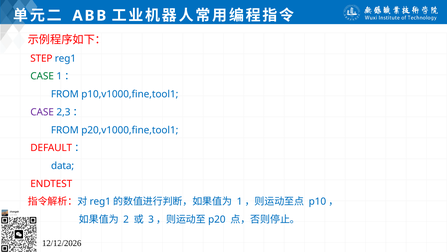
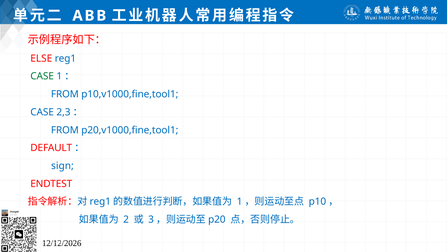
STEP: STEP -> ELSE
CASE at (42, 112) colour: purple -> blue
data: data -> sign
